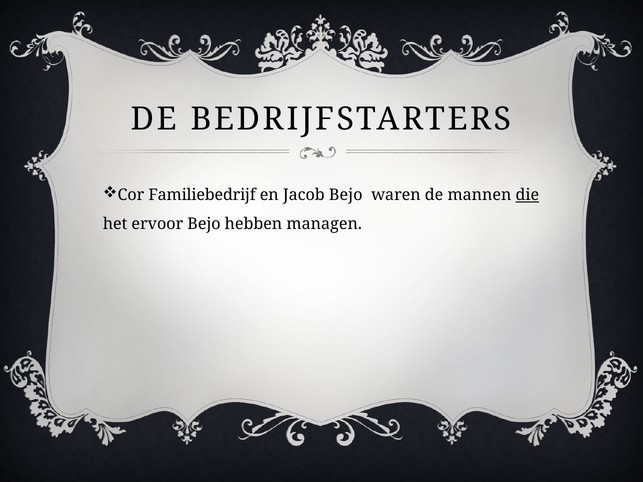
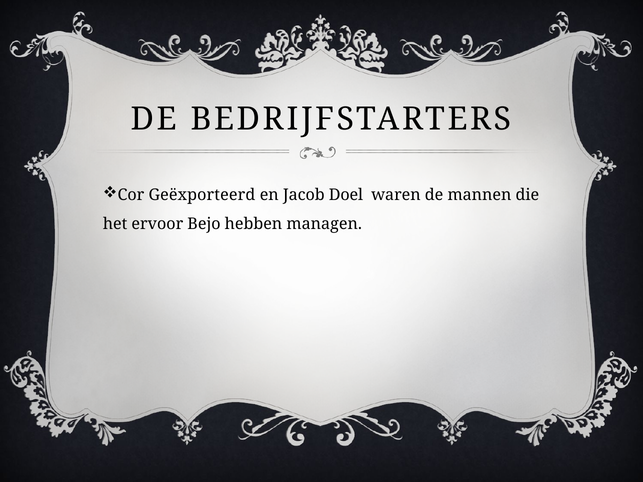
Familiebedrijf: Familiebedrijf -> Geëxporteerd
Jacob Bejo: Bejo -> Doel
die underline: present -> none
